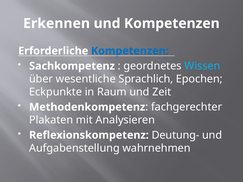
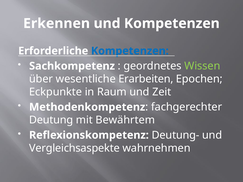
Wissen colour: light blue -> light green
Sprachlich: Sprachlich -> Erarbeiten
Plakaten: Plakaten -> Deutung
Analysieren: Analysieren -> Bewährtem
Aufgabenstellung: Aufgabenstellung -> Vergleichsaspekte
